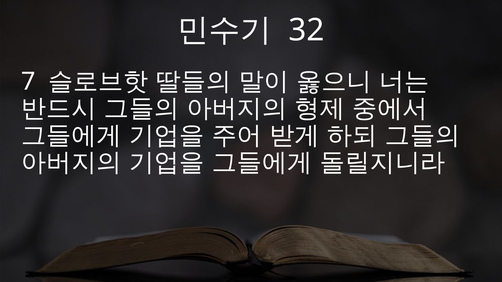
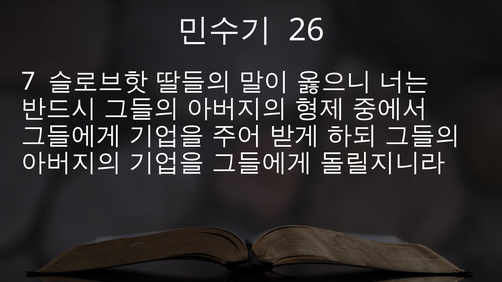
32: 32 -> 26
